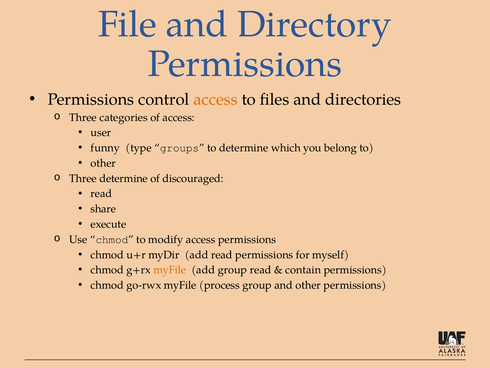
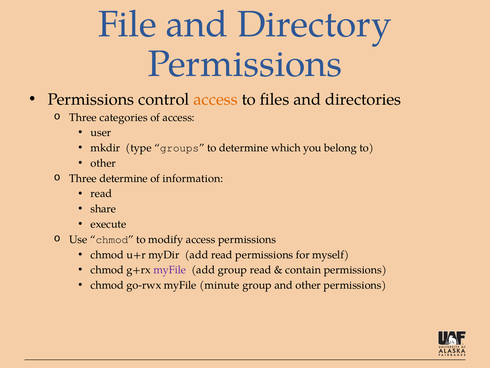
funny: funny -> mkdir
discouraged: discouraged -> information
myFile at (170, 270) colour: orange -> purple
process: process -> minute
